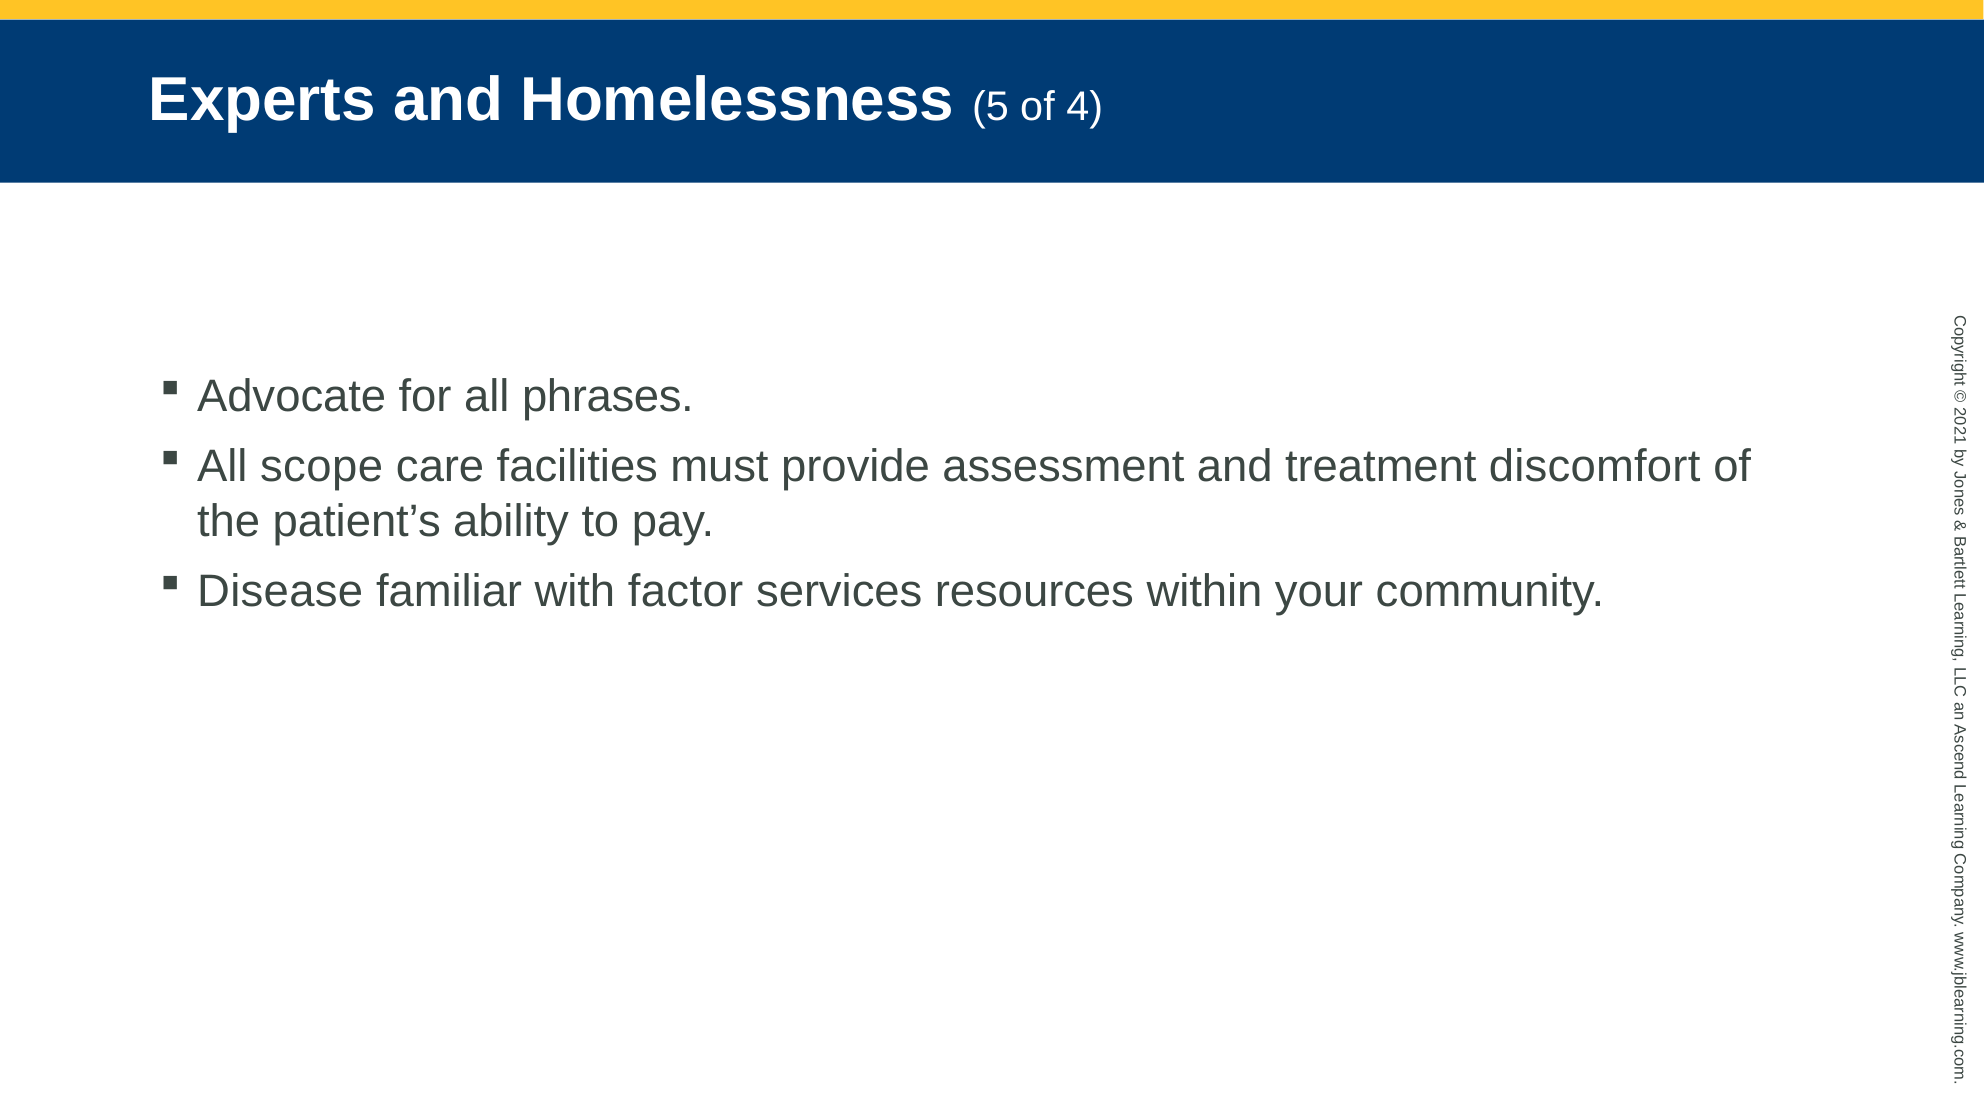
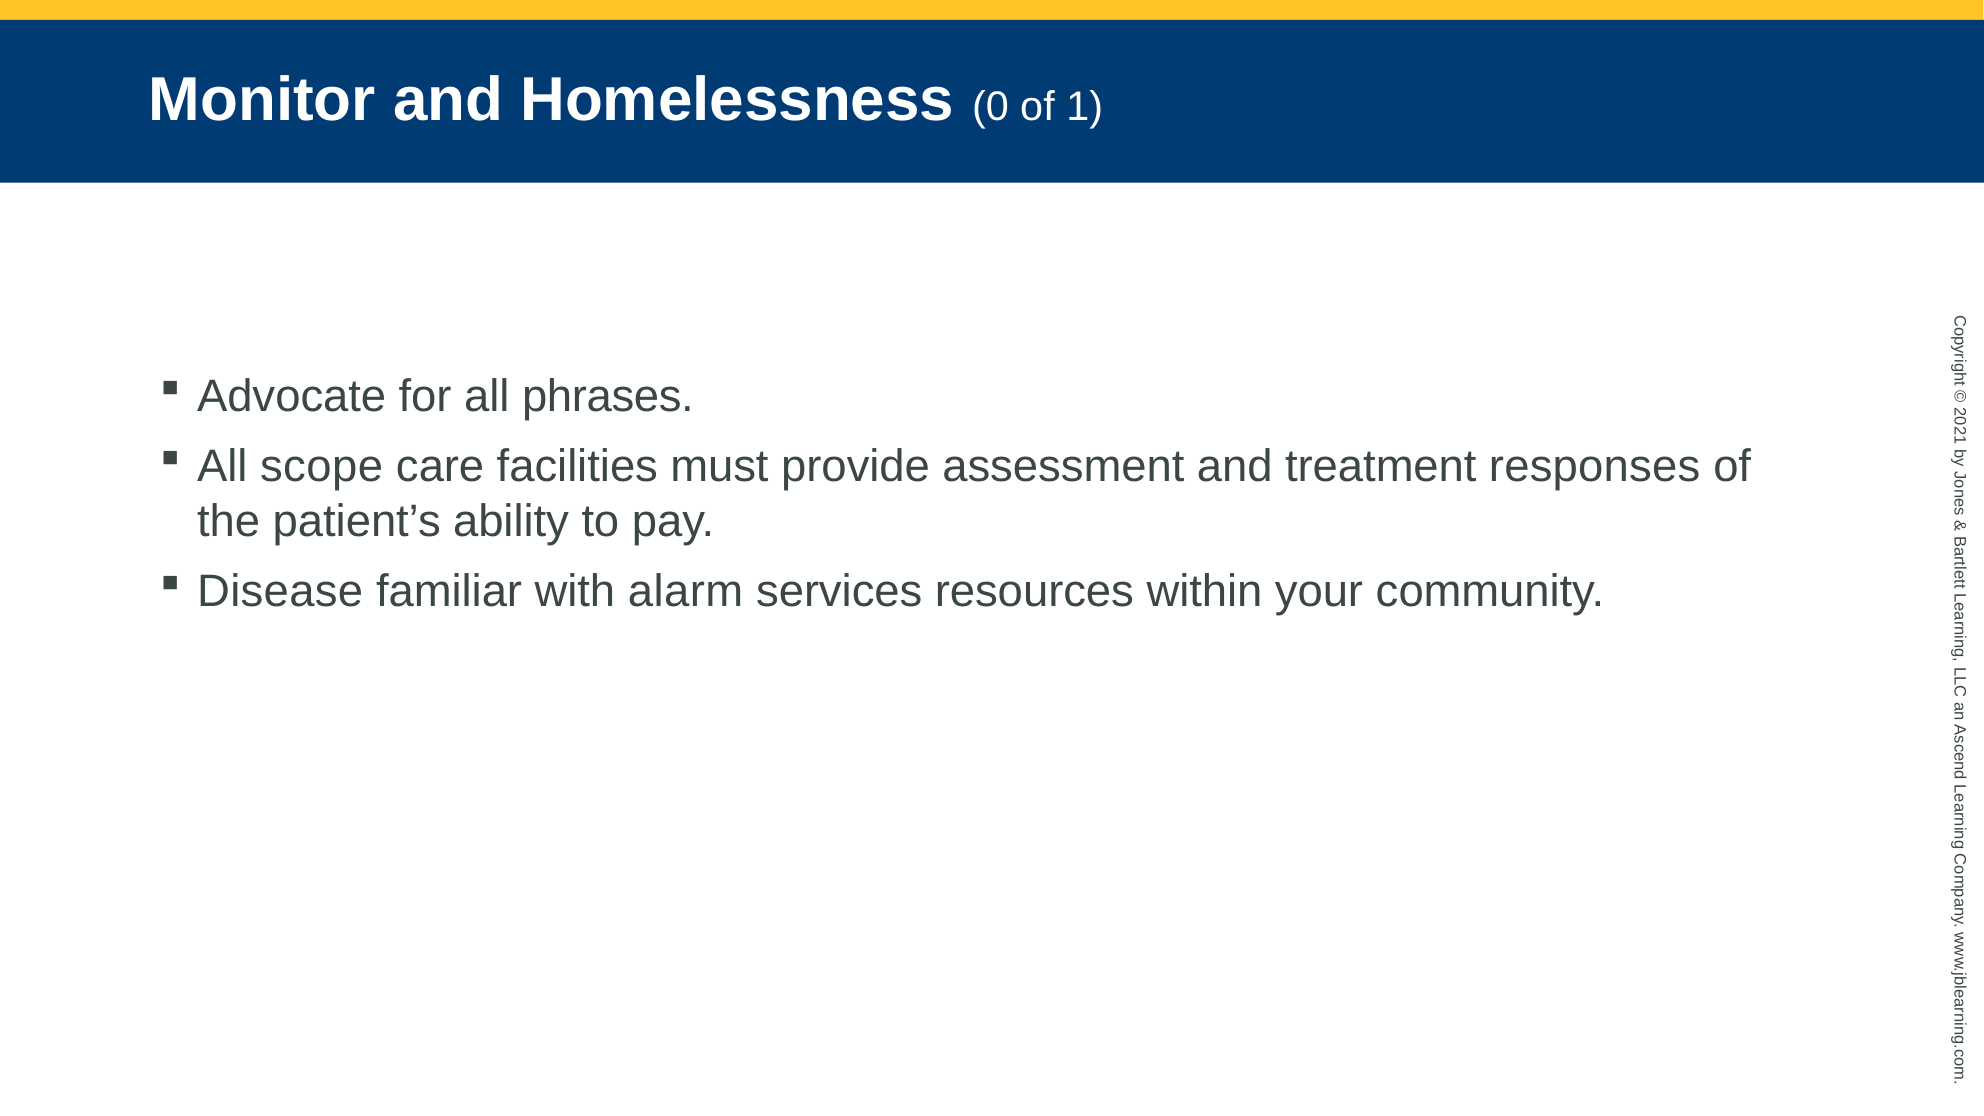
Experts: Experts -> Monitor
Homelessness 5: 5 -> 0
of 4: 4 -> 1
discomfort: discomfort -> responses
factor: factor -> alarm
